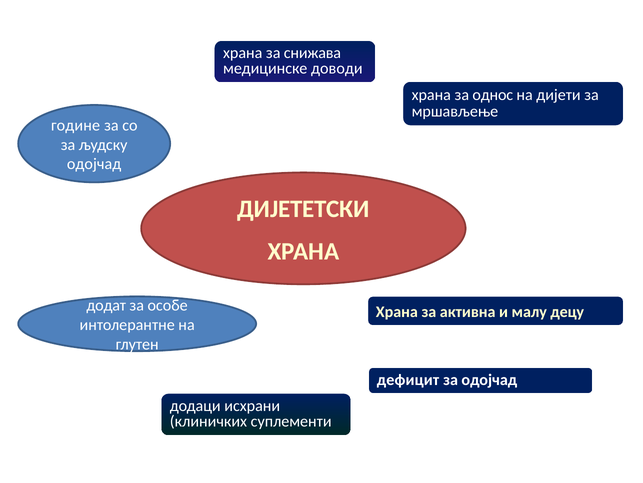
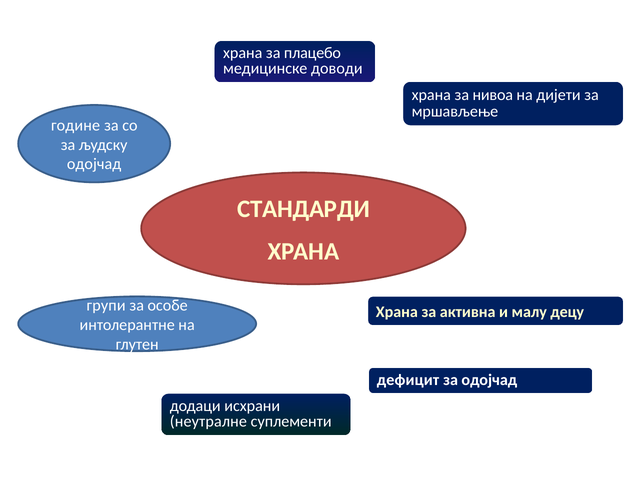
снижава: снижава -> плацебо
однос: однос -> нивоа
ДИЈЕТЕТСКИ: ДИЈЕТЕТСКИ -> СТАНДАРДИ
додат: додат -> групи
клиничких: клиничких -> неутралне
